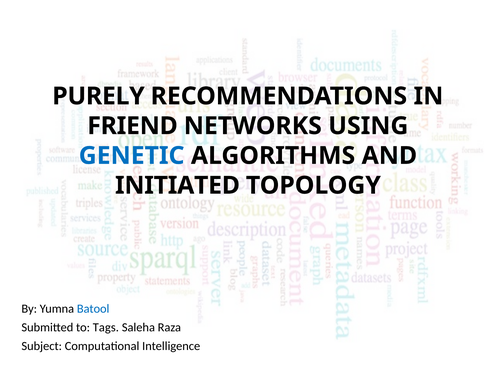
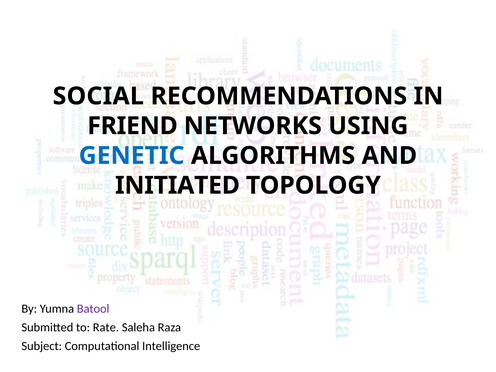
PURELY: PURELY -> SOCIAL
Batool colour: blue -> purple
Tags: Tags -> Rate
